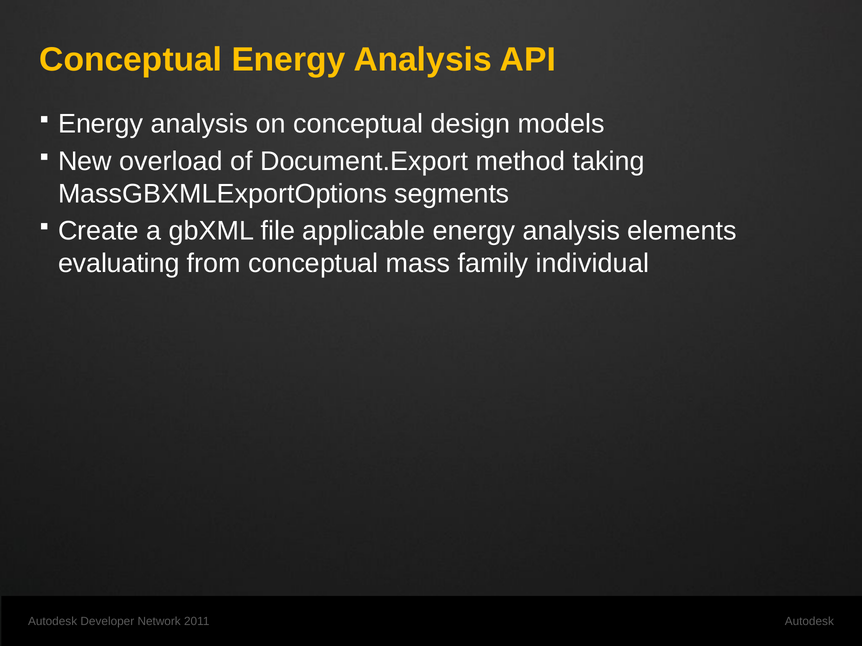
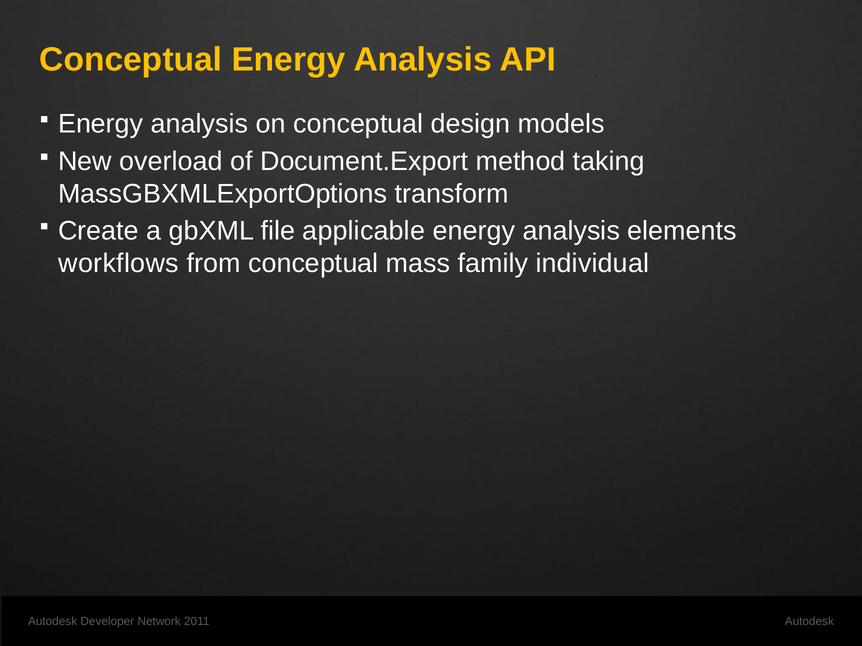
segments: segments -> transform
evaluating: evaluating -> workflows
